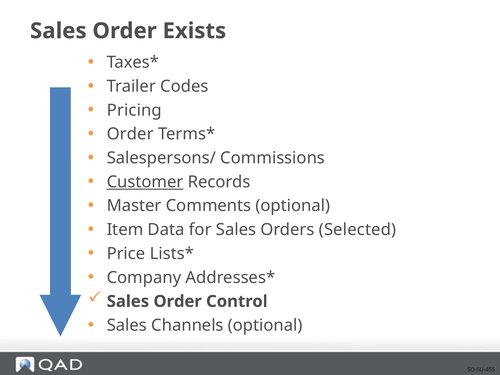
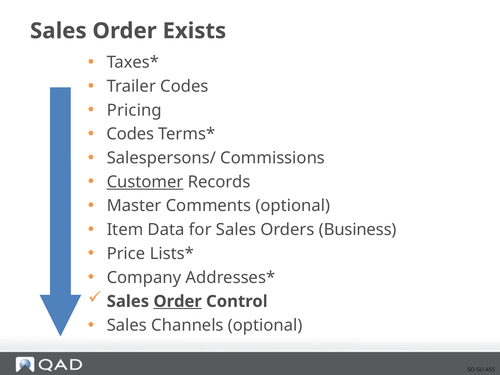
Order at (130, 134): Order -> Codes
Selected: Selected -> Business
Order at (178, 301) underline: none -> present
